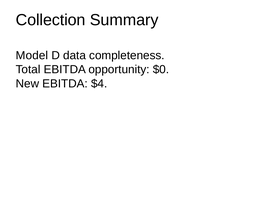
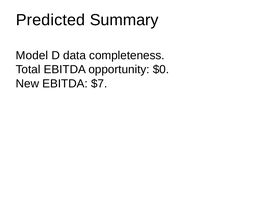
Collection: Collection -> Predicted
$4: $4 -> $7
